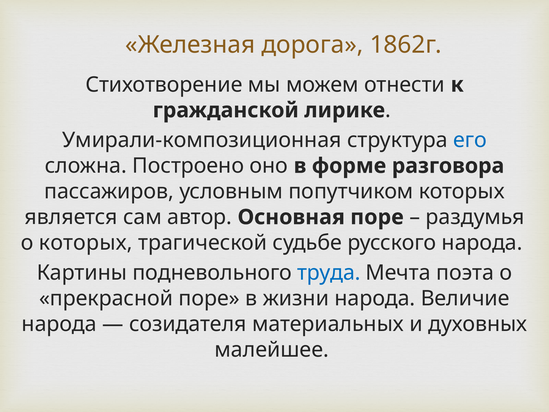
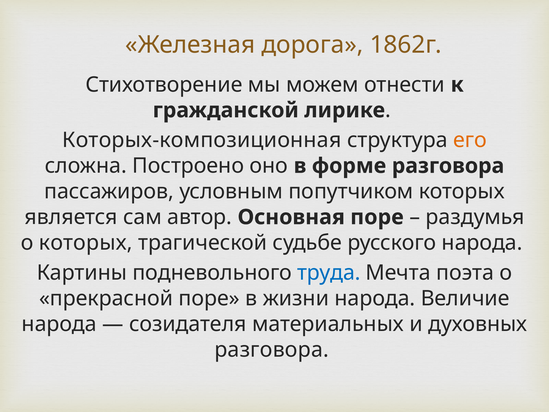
Умирали-композиционная: Умирали-композиционная -> Которых-композиционная
его colour: blue -> orange
малейшее at (272, 349): малейшее -> разговора
